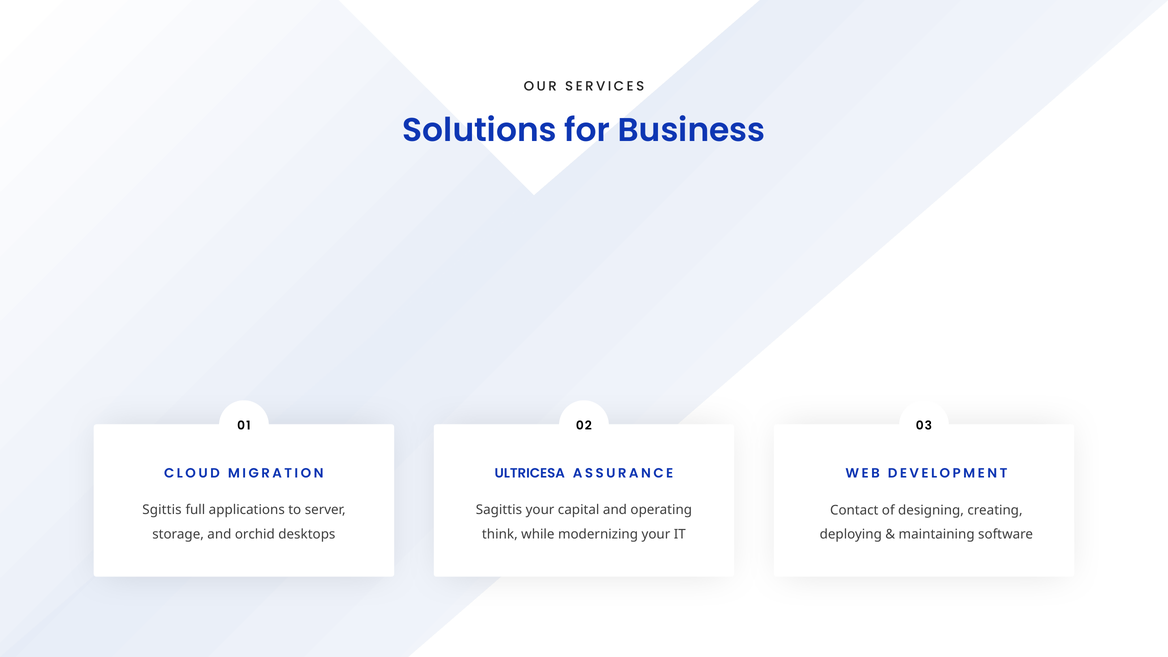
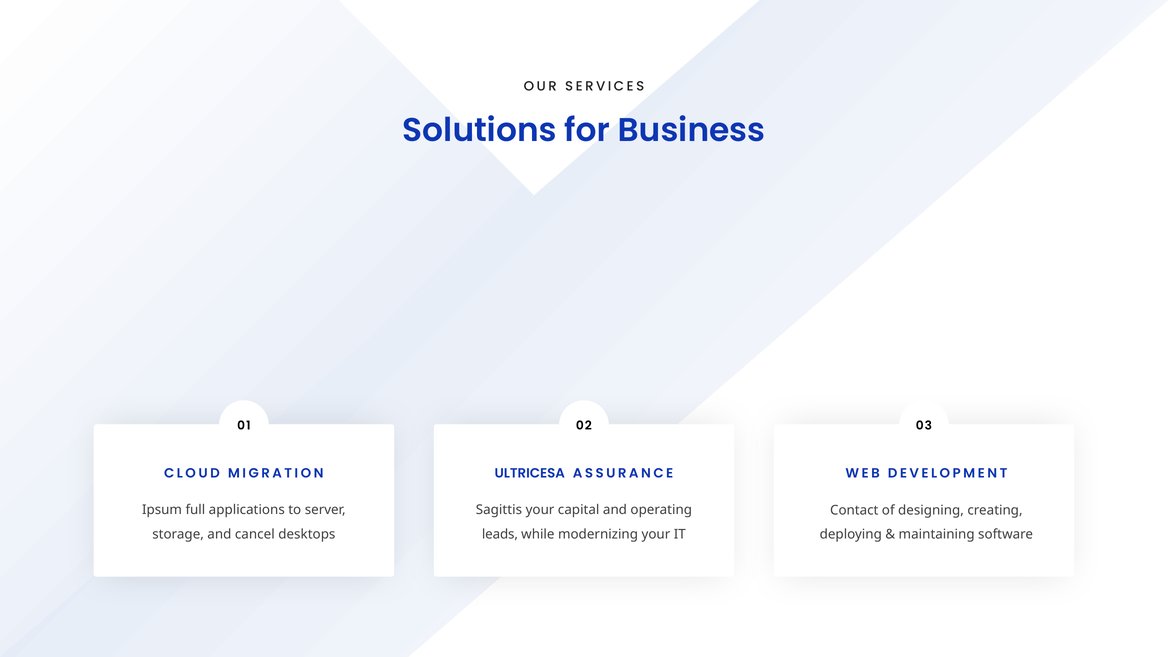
Sgittis: Sgittis -> Ipsum
orchid: orchid -> cancel
think: think -> leads
